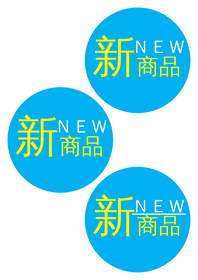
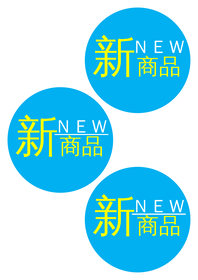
ＮＥＷ at (81, 127) underline: none -> present
